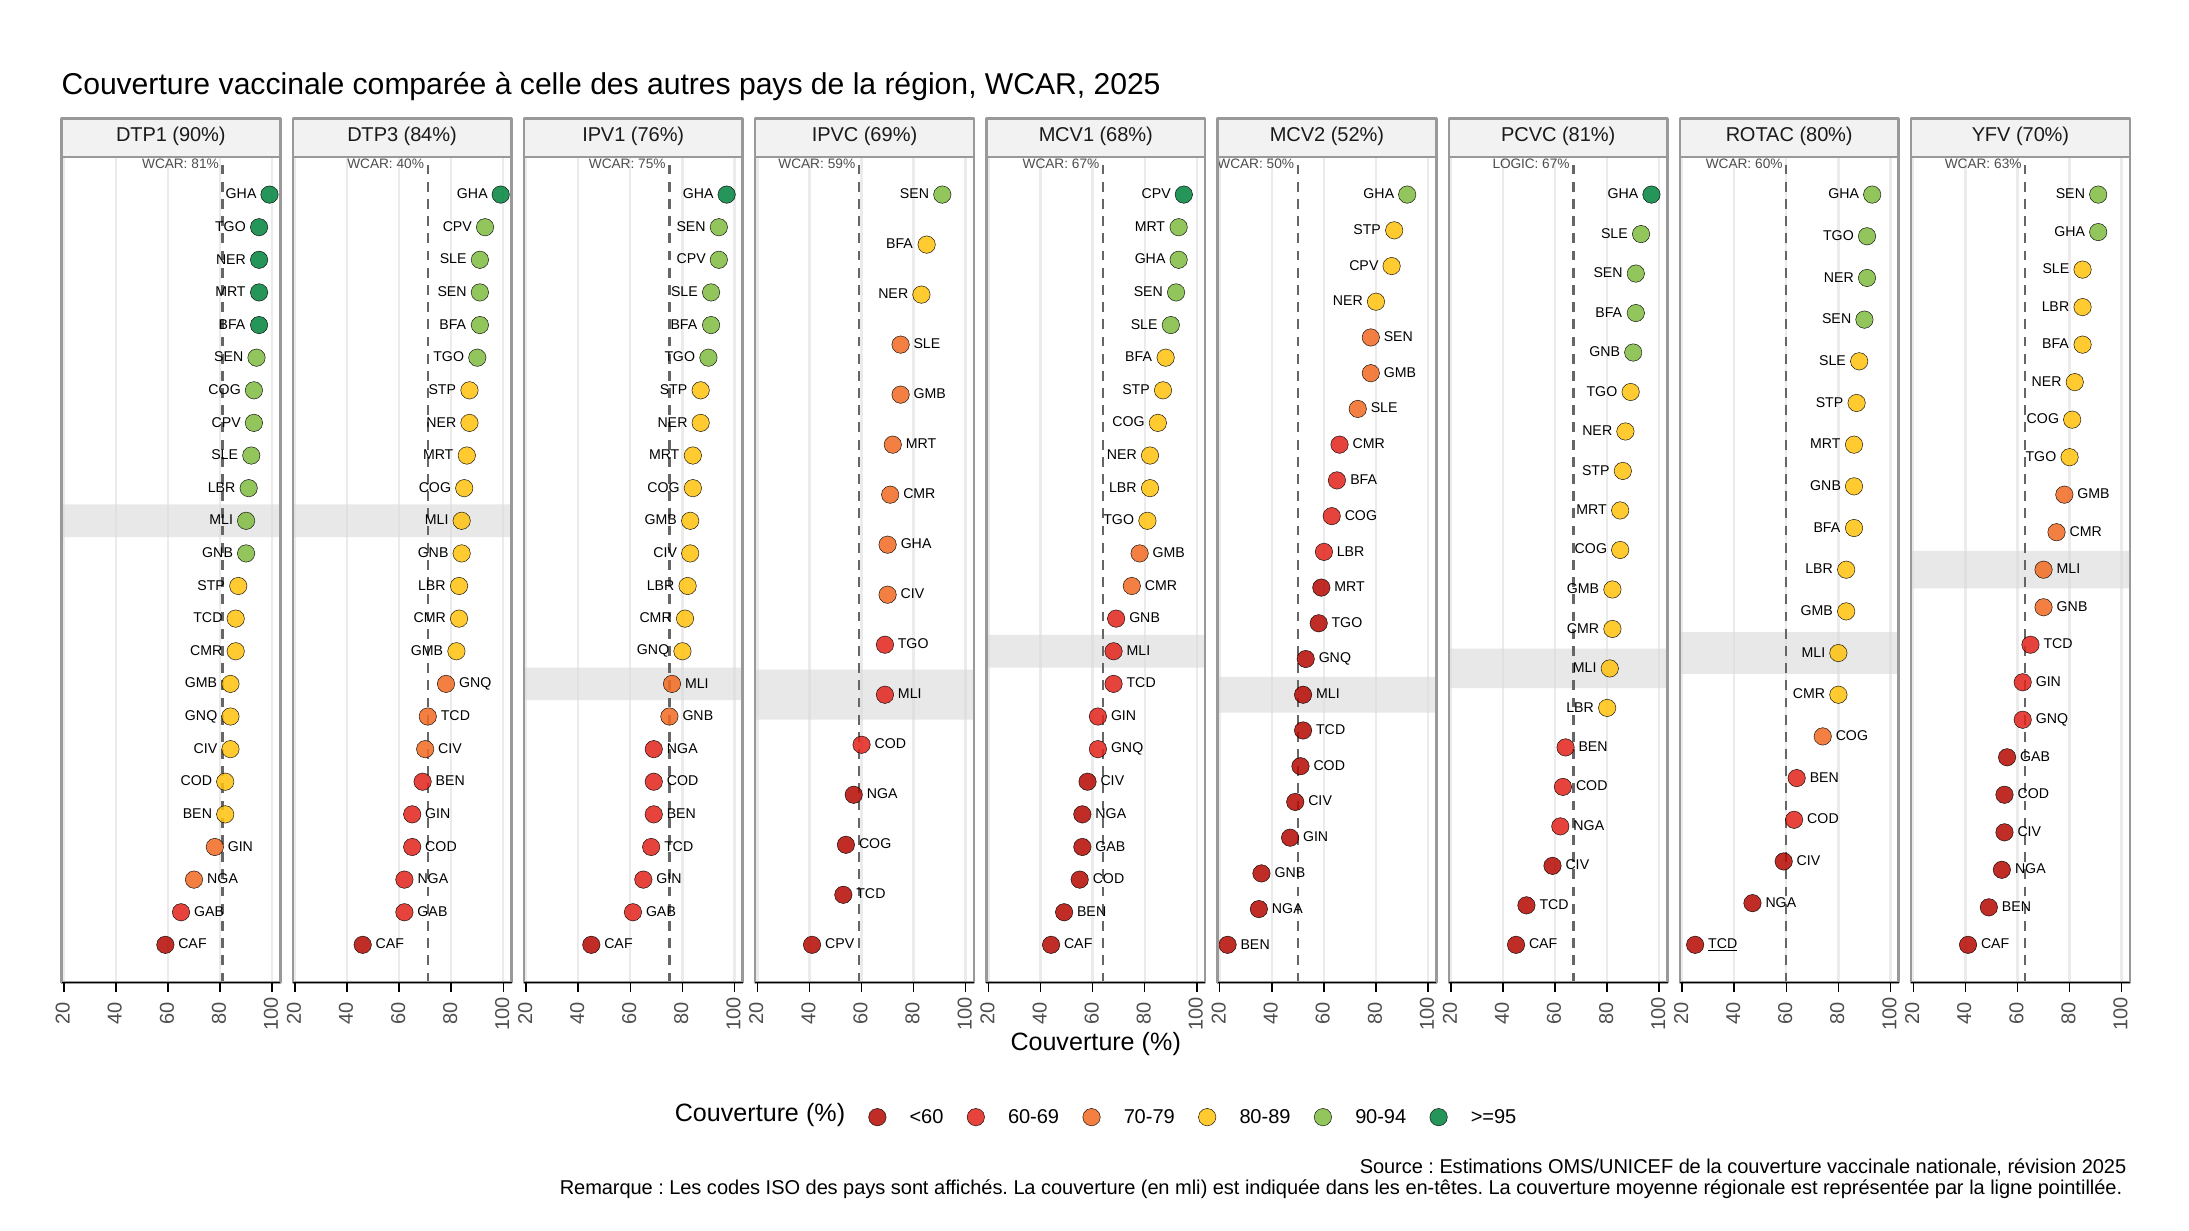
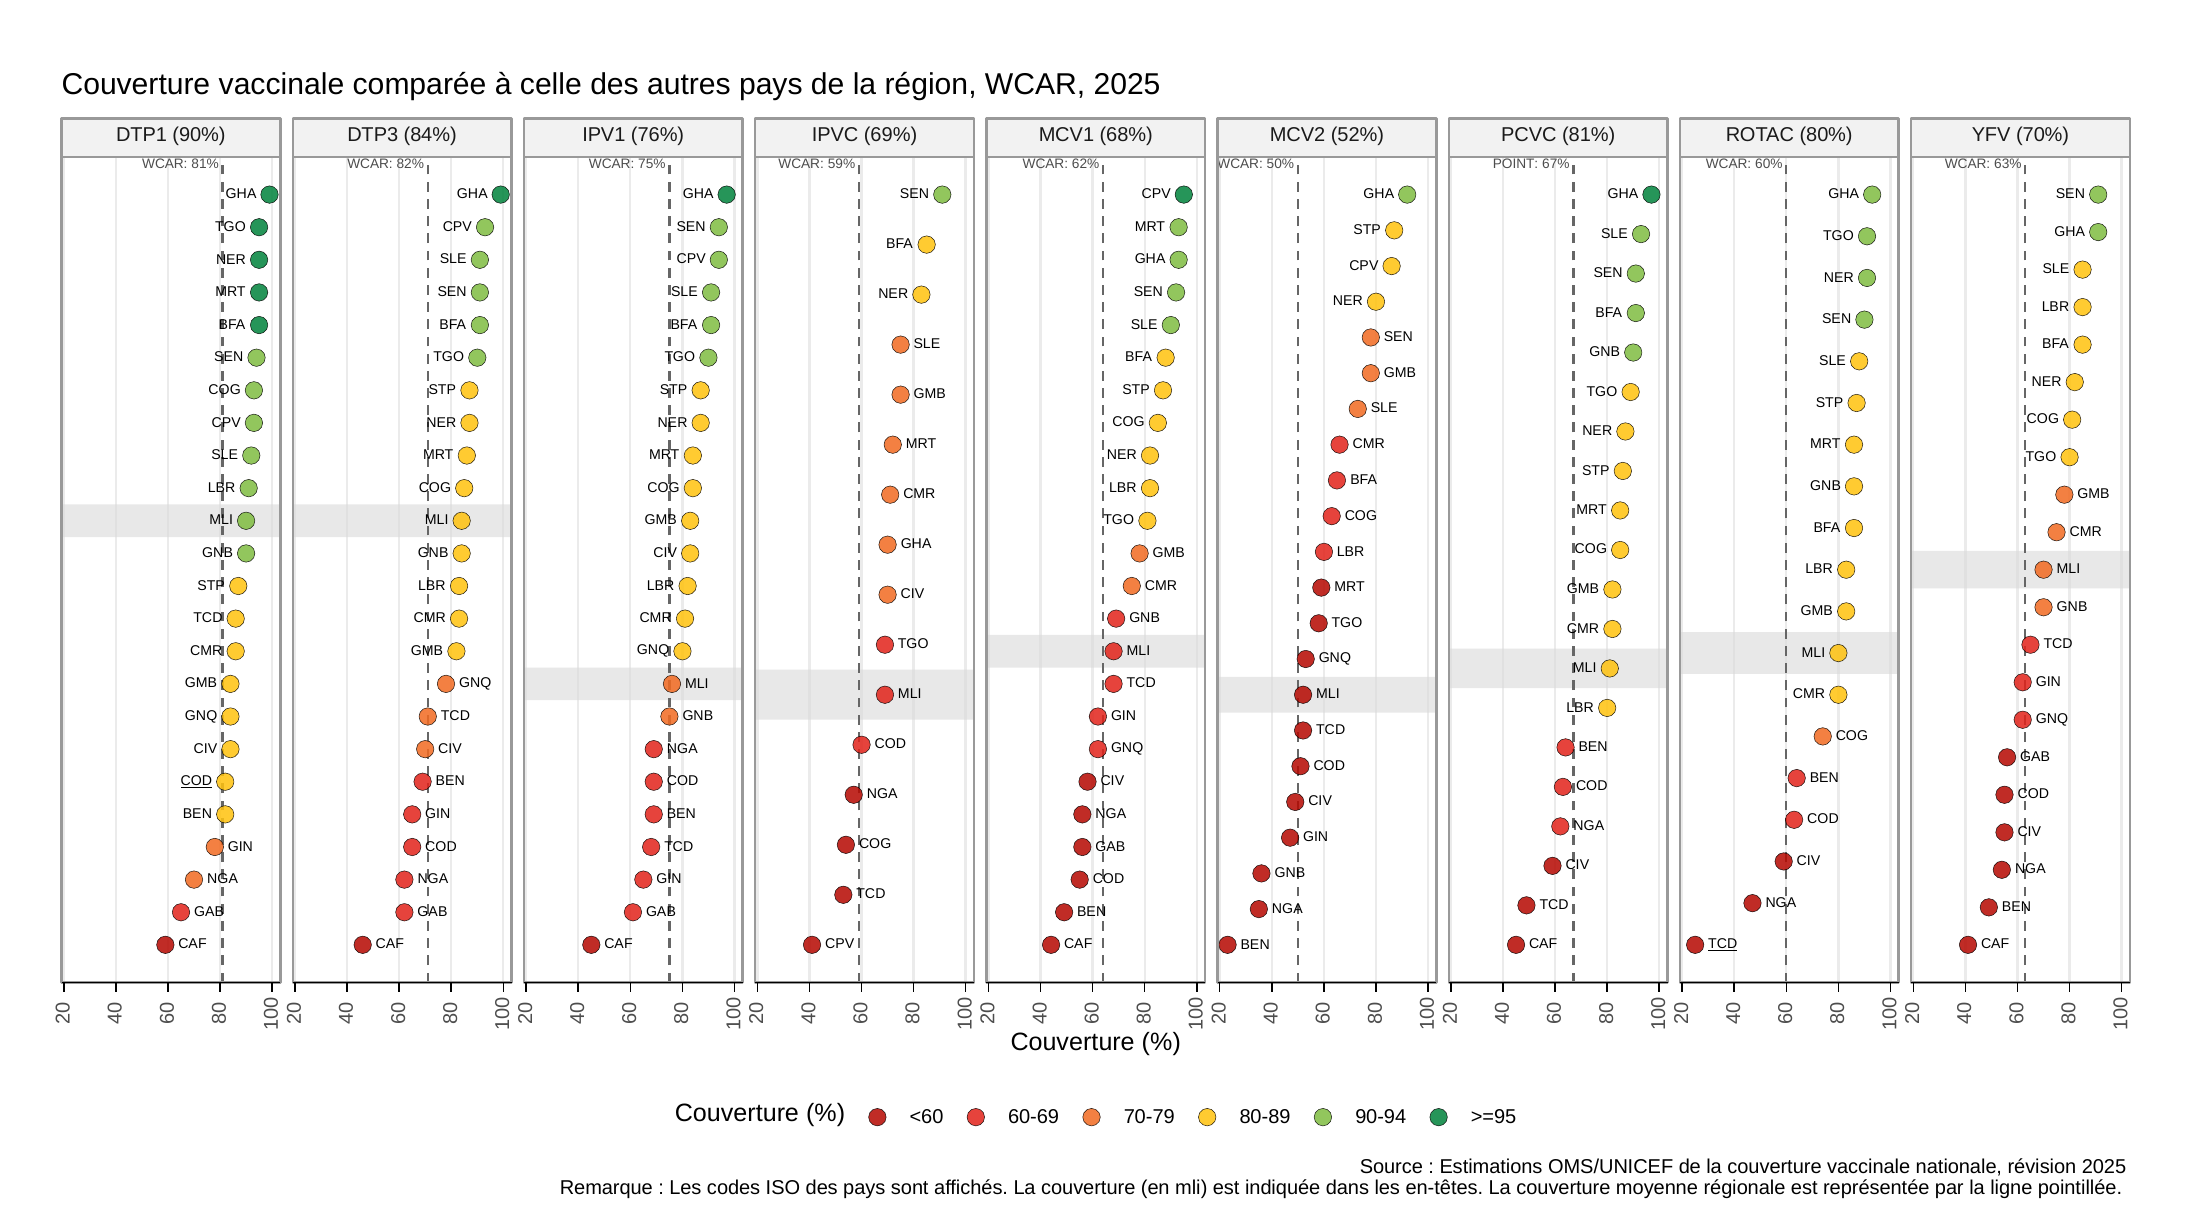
40%: 40% -> 82%
WCAR 67%: 67% -> 62%
LOGIC: LOGIC -> POINT
COD at (196, 781) underline: none -> present
